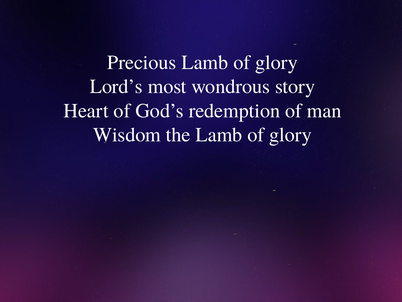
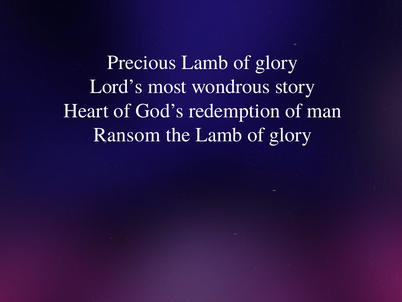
Wisdom: Wisdom -> Ransom
